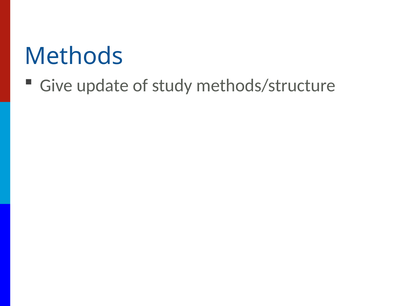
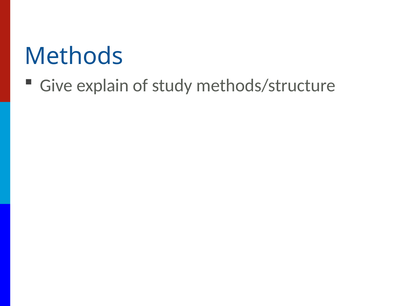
update: update -> explain
